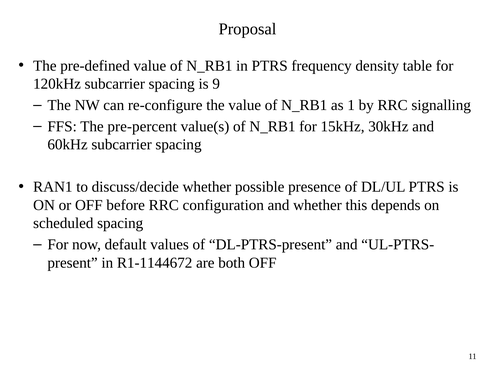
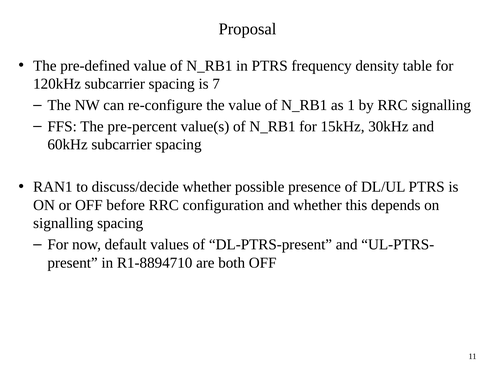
9: 9 -> 7
scheduled at (63, 223): scheduled -> signalling
R1-1144672: R1-1144672 -> R1-8894710
